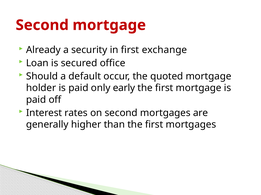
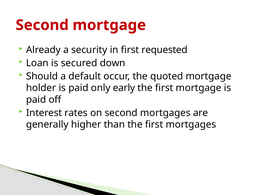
exchange: exchange -> requested
office: office -> down
